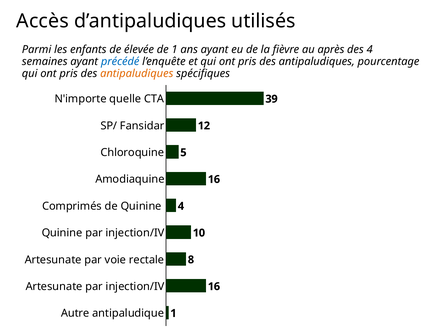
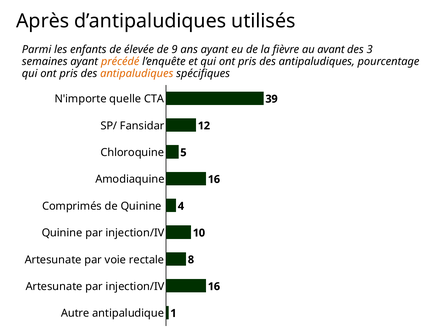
Accès: Accès -> Après
de 1: 1 -> 9
après: après -> avant
des 4: 4 -> 3
précédé colour: blue -> orange
